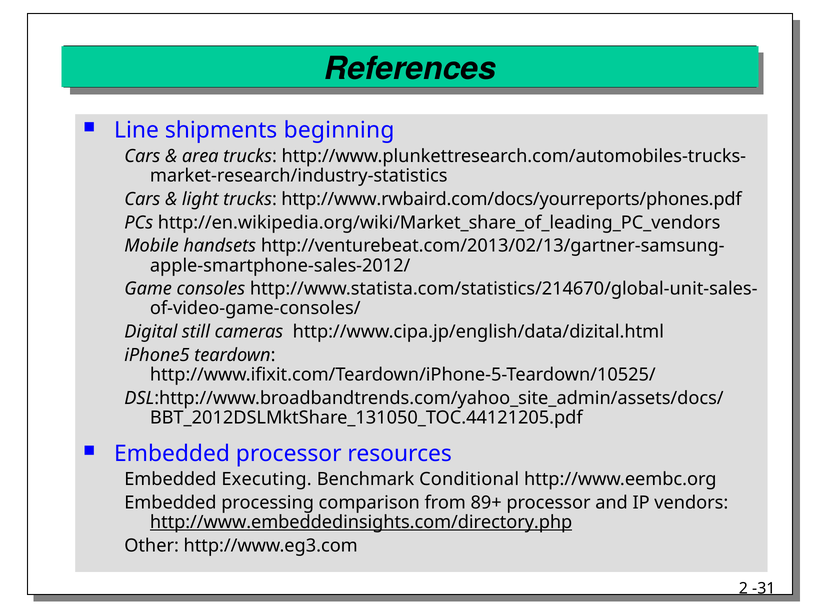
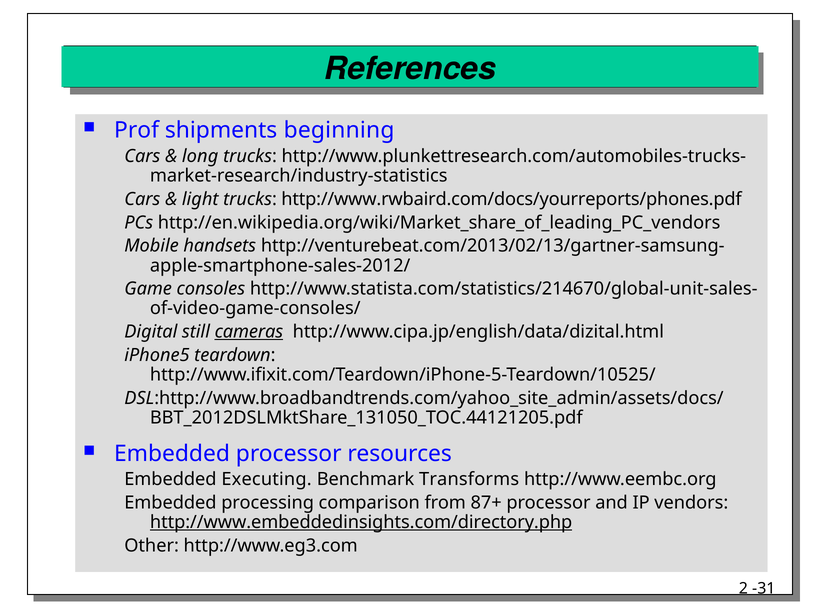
Line: Line -> Prof
area: area -> long
cameras underline: none -> present
Conditional: Conditional -> Transforms
89+: 89+ -> 87+
